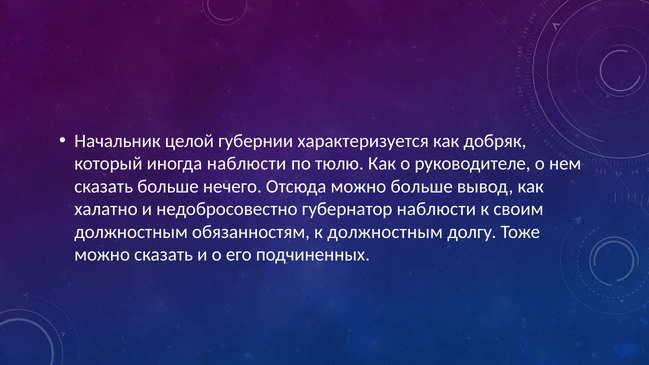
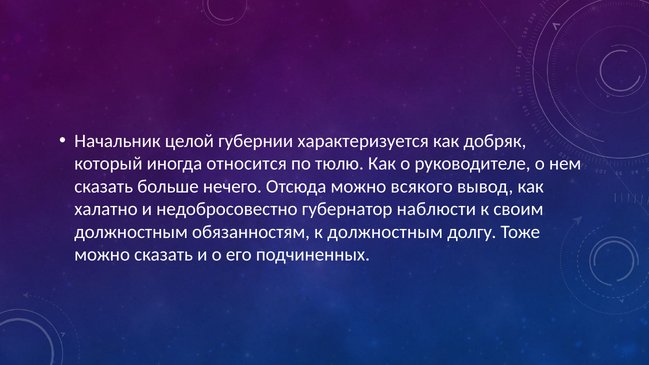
иногда наблюсти: наблюсти -> относится
можно больше: больше -> всякого
